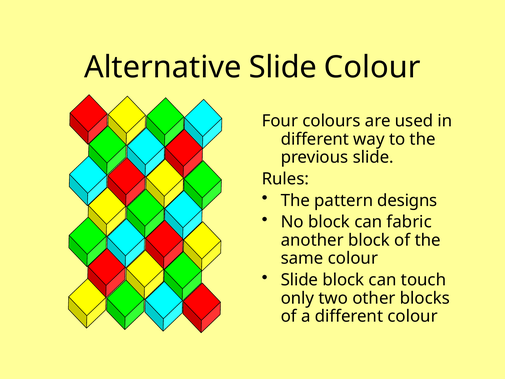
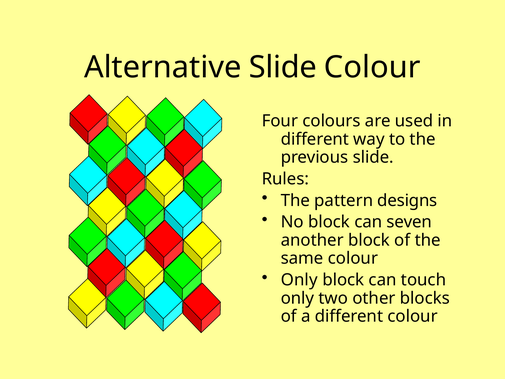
fabric: fabric -> seven
Slide at (299, 280): Slide -> Only
